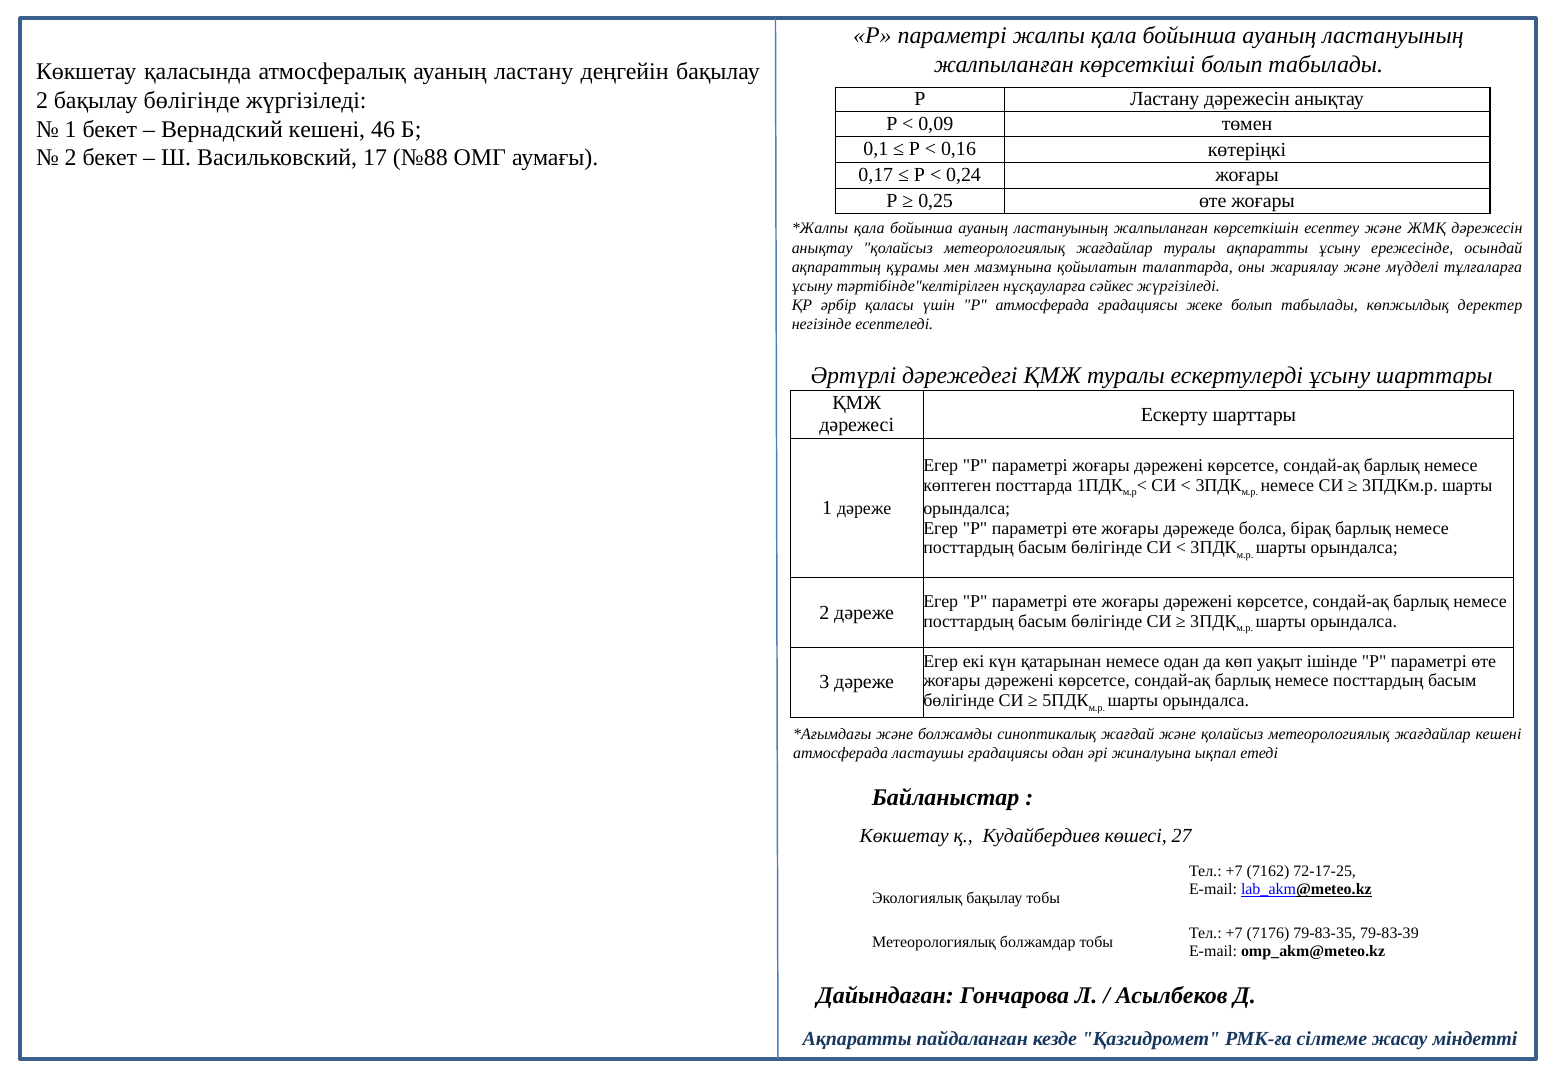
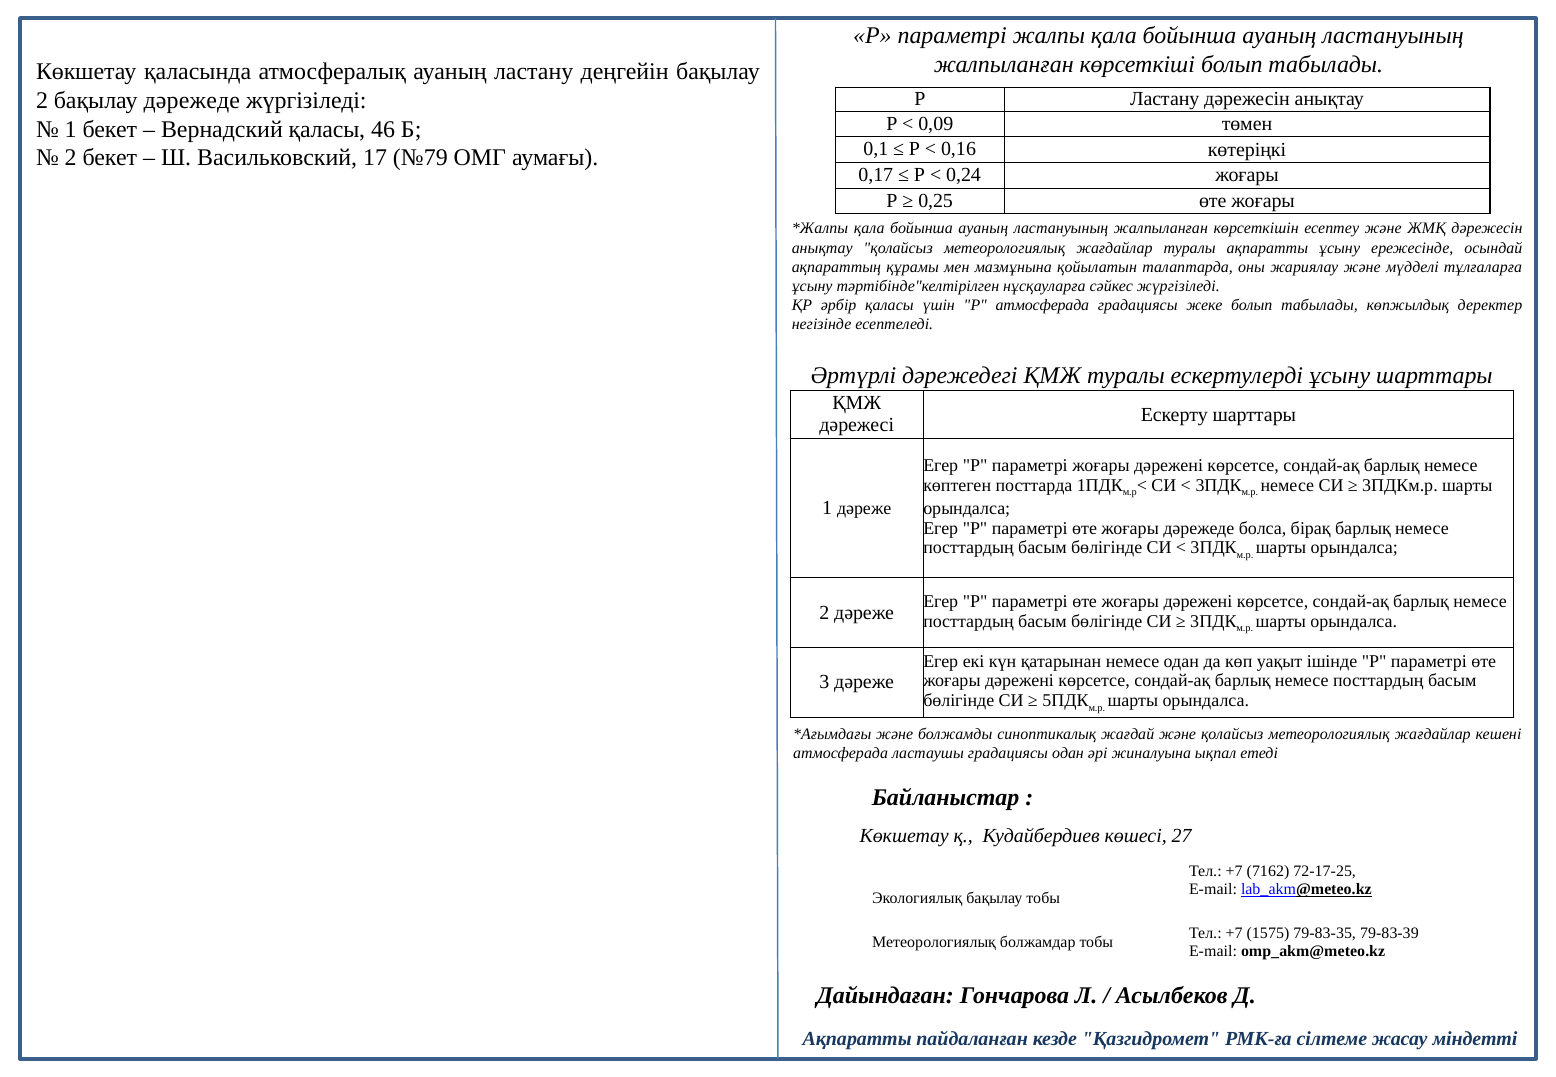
бақылау бөлігінде: бөлігінде -> дәрежеде
Вернадский кешені: кешені -> қаласы
№88: №88 -> №79
7176: 7176 -> 1575
